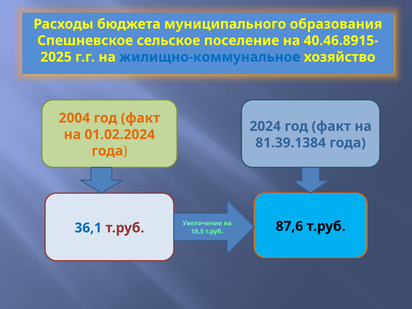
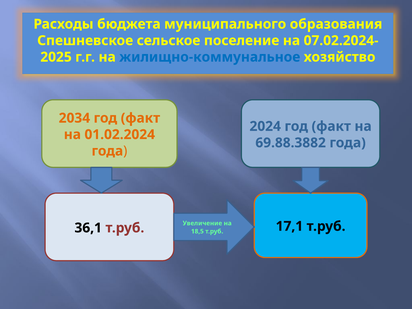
40.46.8915-: 40.46.8915- -> 07.02.2024-
2004: 2004 -> 2034
81.39.1384: 81.39.1384 -> 69.88.3882
36,1 colour: blue -> black
87,6: 87,6 -> 17,1
